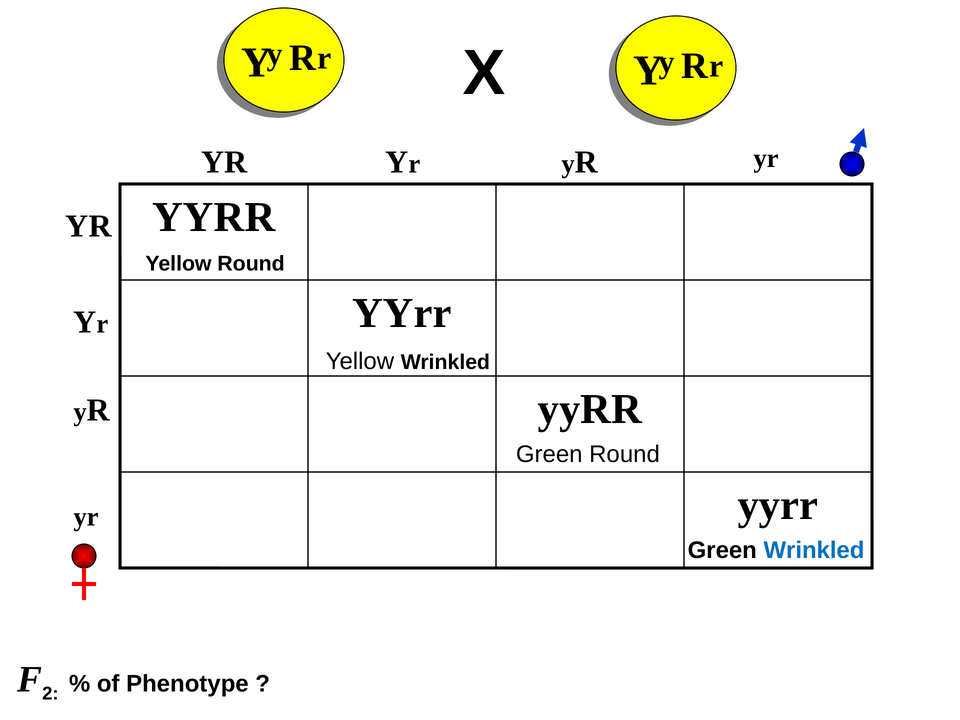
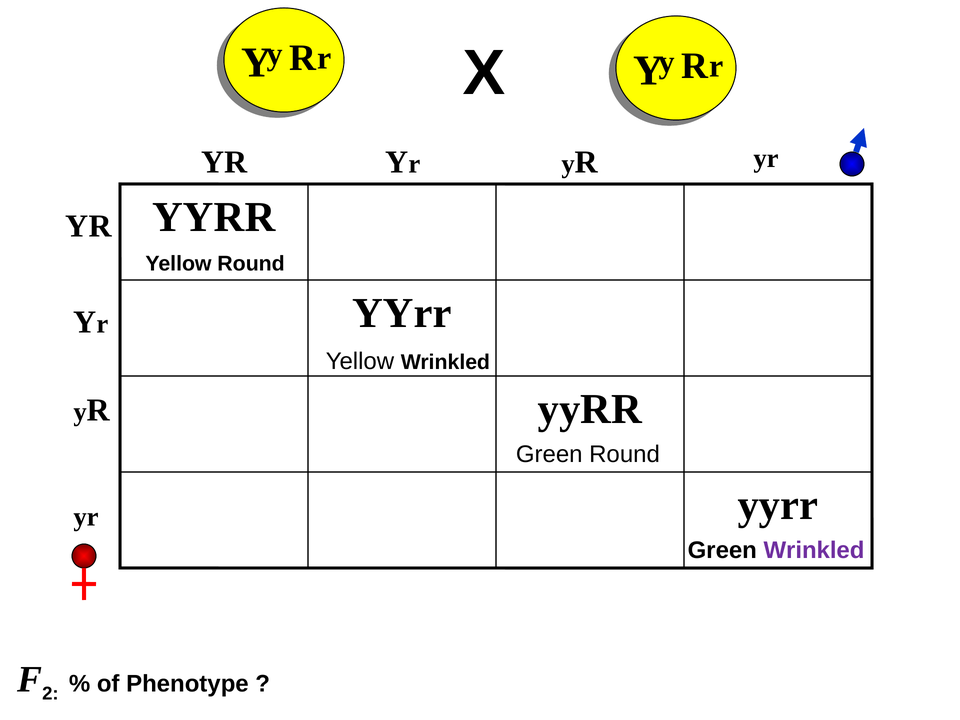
Wrinkled at (814, 550) colour: blue -> purple
